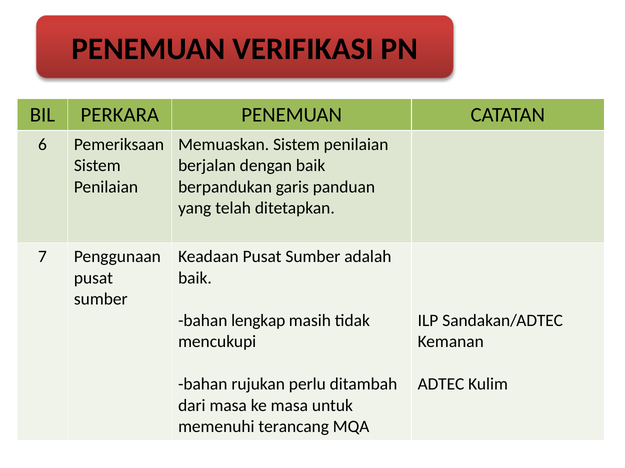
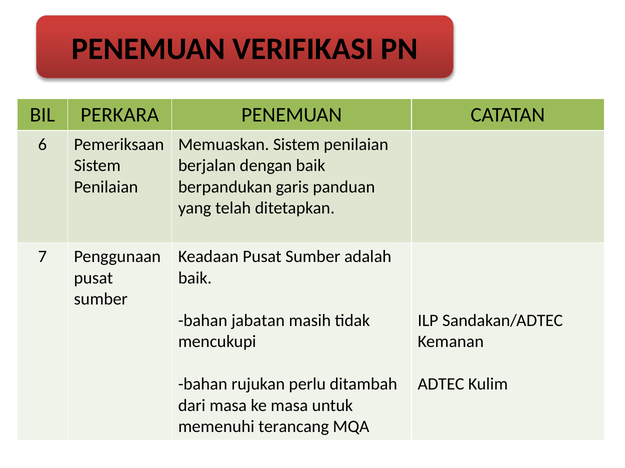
lengkap: lengkap -> jabatan
